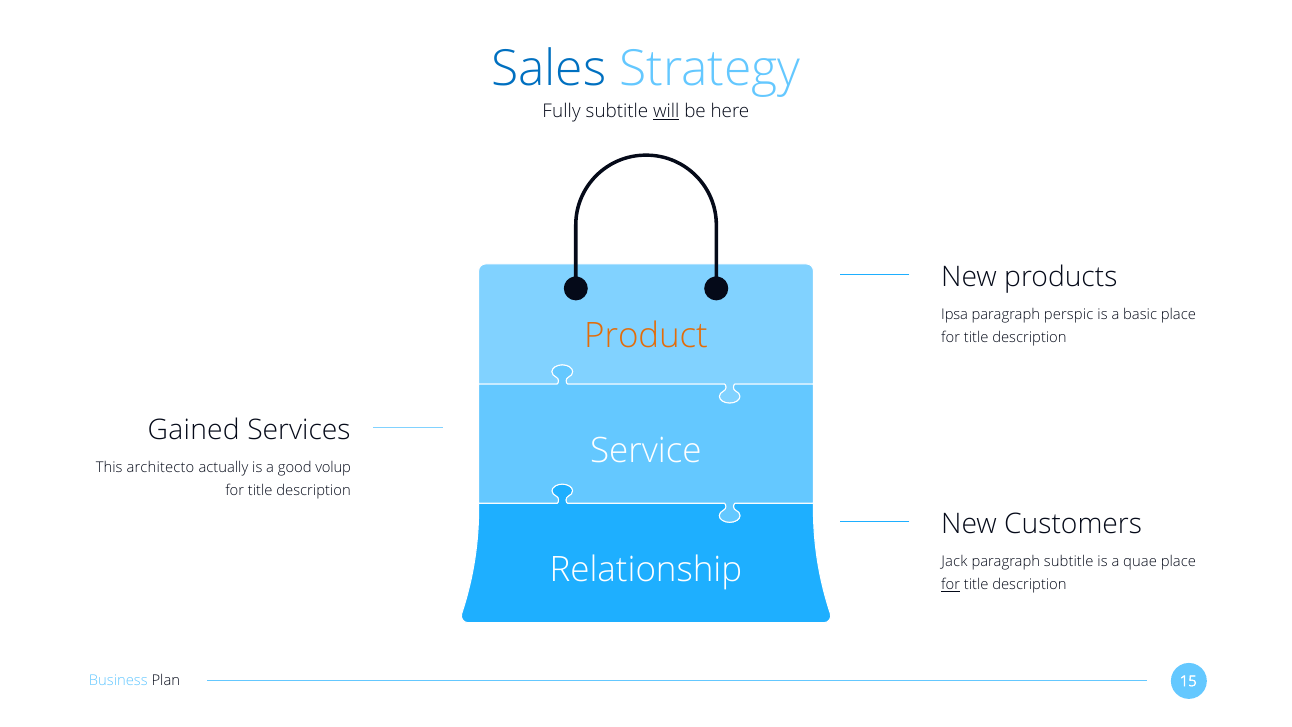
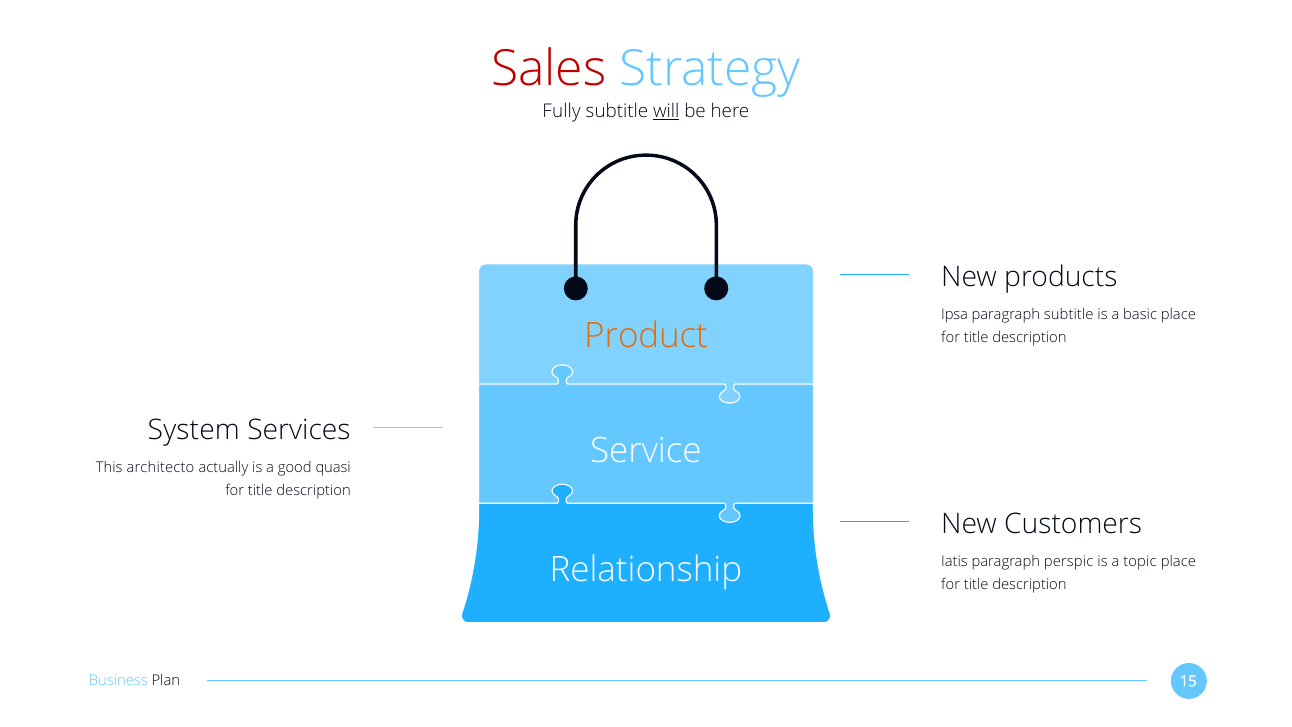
Sales colour: blue -> red
paragraph perspic: perspic -> subtitle
Gained: Gained -> System
volup: volup -> quasi
Jack: Jack -> Iatis
paragraph subtitle: subtitle -> perspic
quae: quae -> topic
for at (951, 584) underline: present -> none
